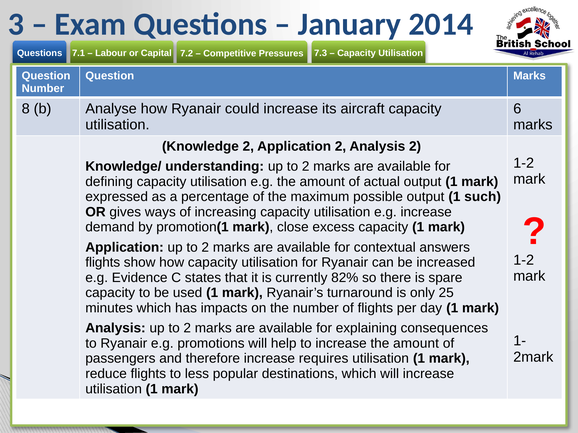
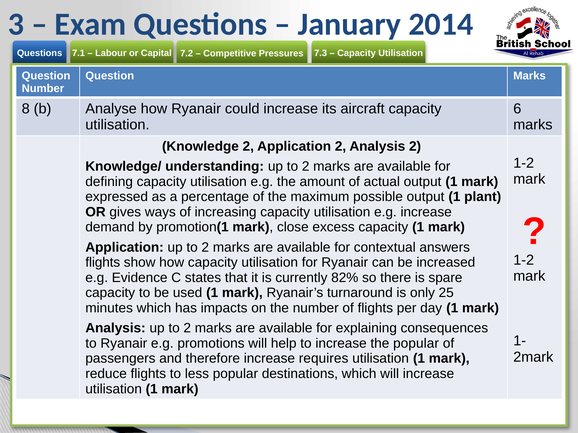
such: such -> plant
increase the amount: amount -> popular
